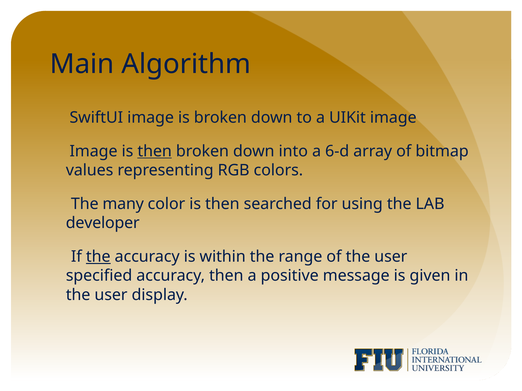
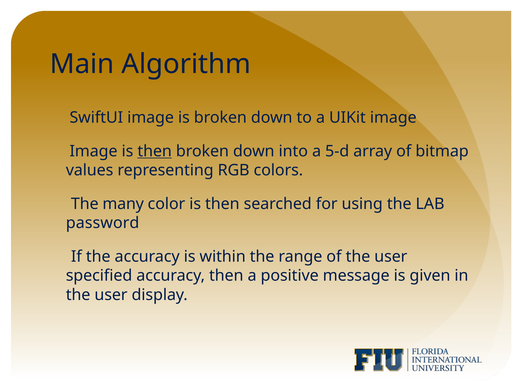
6-d: 6-d -> 5-d
developer: developer -> password
the at (98, 257) underline: present -> none
